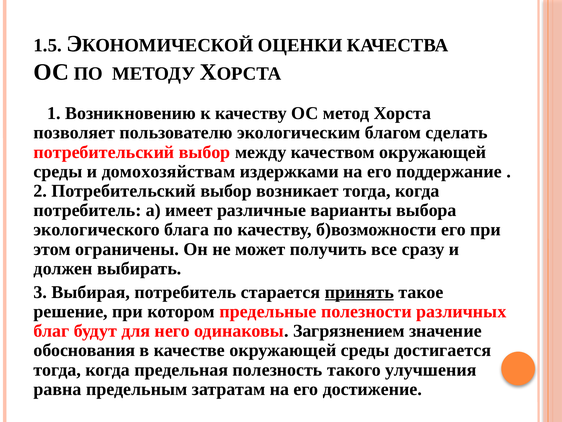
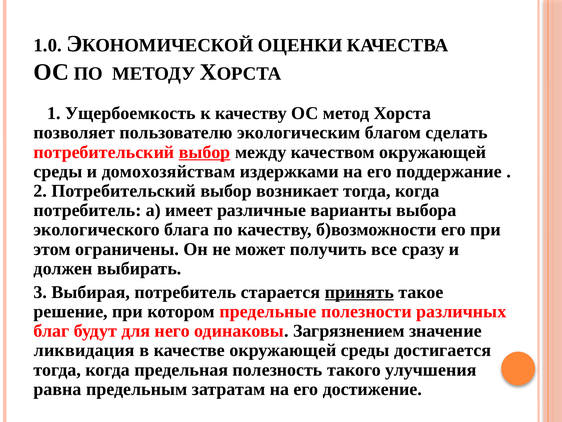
1.5: 1.5 -> 1.0
Возникновению: Возникновению -> Ущербоемкость
выбор at (205, 152) underline: none -> present
обоснования: обоснования -> ликвидация
